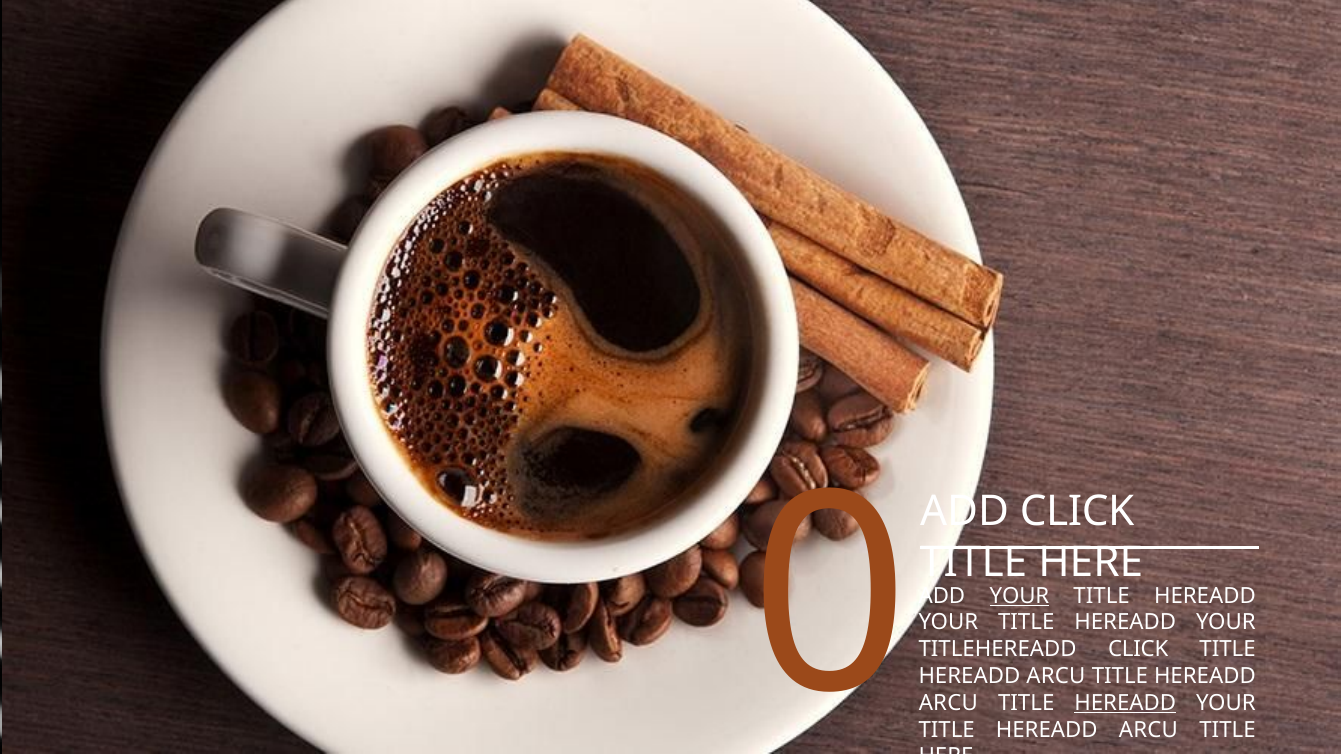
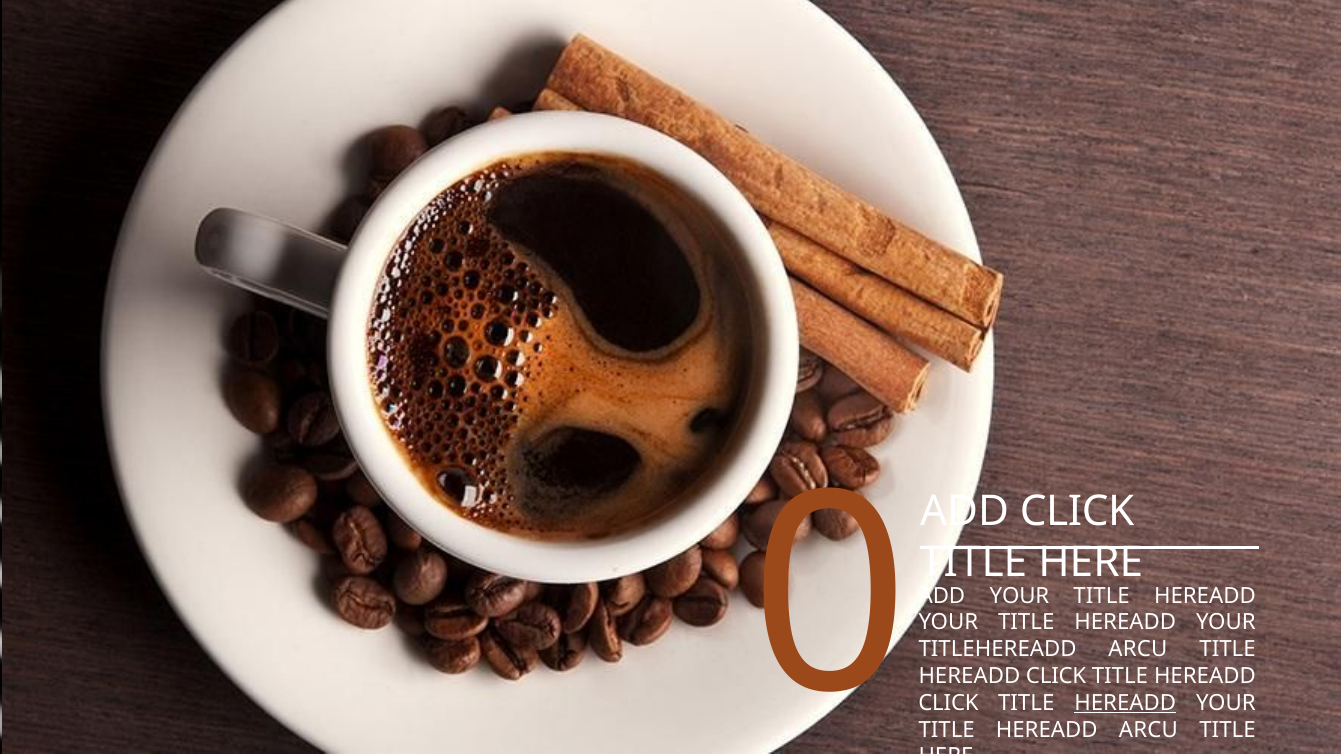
YOUR at (1019, 596) underline: present -> none
TITLEHEREADD CLICK: CLICK -> ARCU
ARCU at (1056, 676): ARCU -> CLICK
ARCU at (948, 703): ARCU -> CLICK
